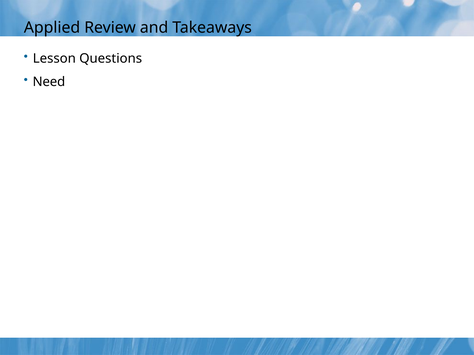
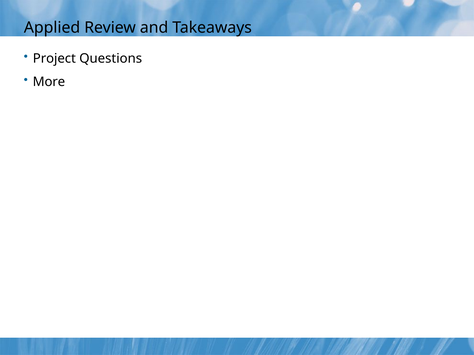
Lesson: Lesson -> Project
Need: Need -> More
